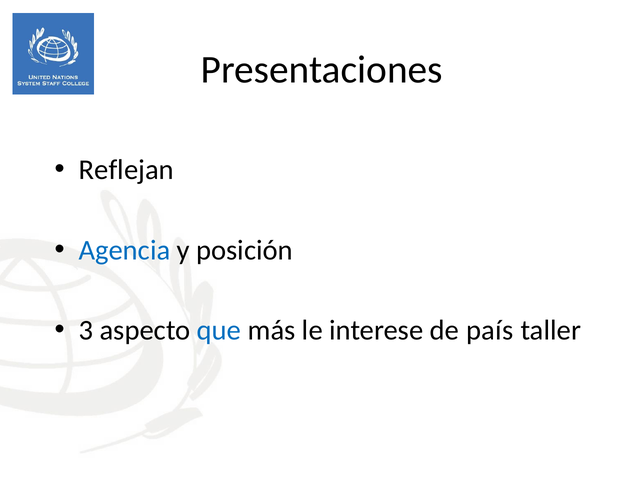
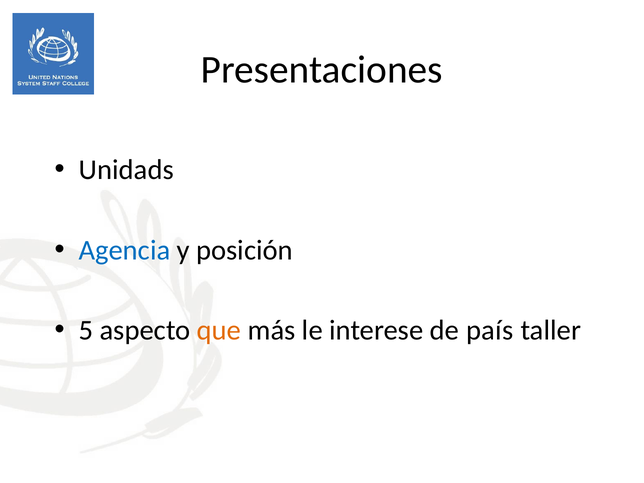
Reflejan: Reflejan -> Unidads
3: 3 -> 5
que colour: blue -> orange
